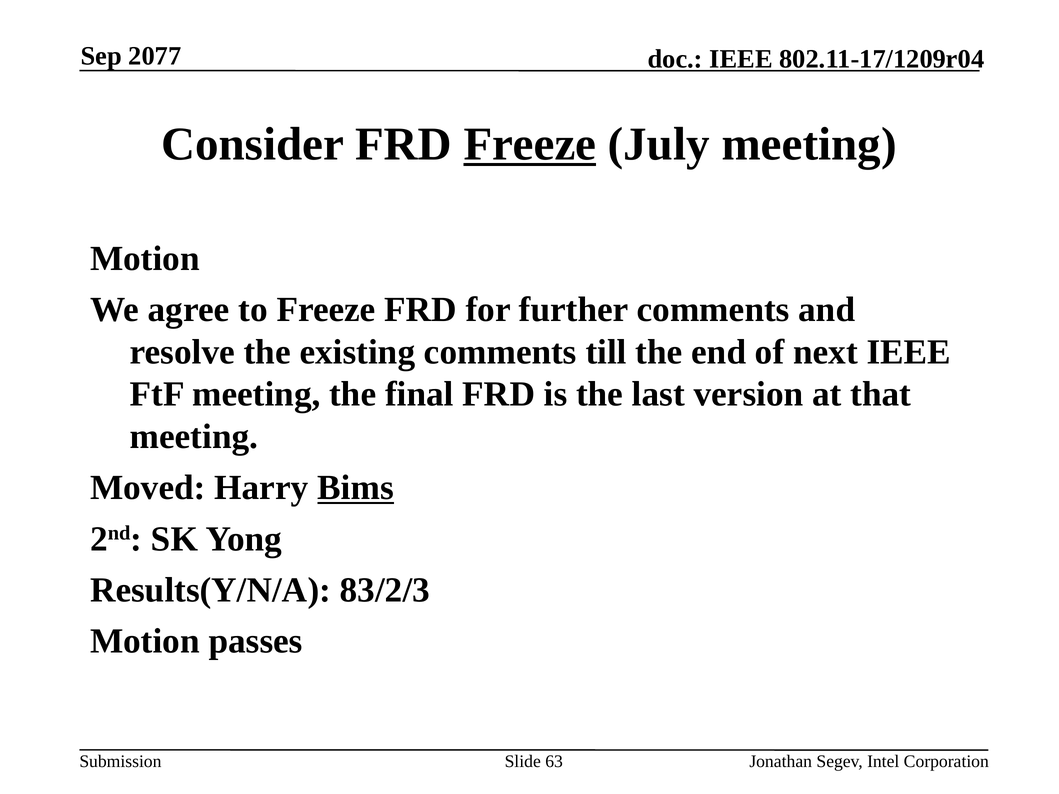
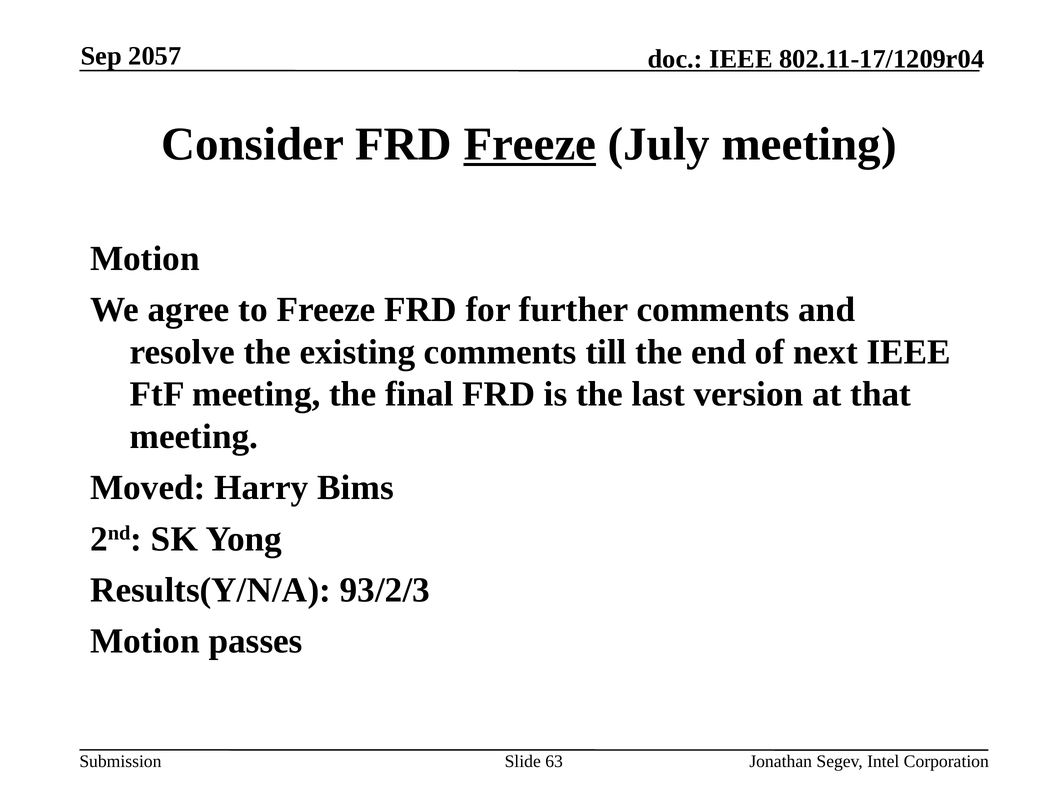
2077: 2077 -> 2057
Bims underline: present -> none
83/2/3: 83/2/3 -> 93/2/3
